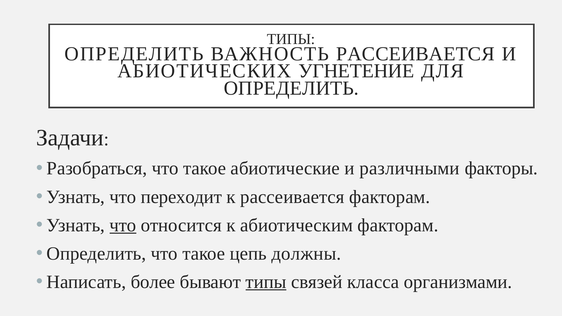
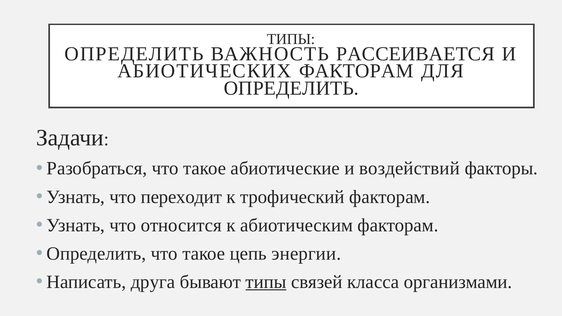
АБИОТИЧЕСКИХ УГНЕТЕНИЕ: УГНЕТЕНИЕ -> ФАКТОРАМ
различными: различными -> воздействий
к рассеивается: рассеивается -> трофический
что at (123, 225) underline: present -> none
должны: должны -> энергии
более: более -> друга
